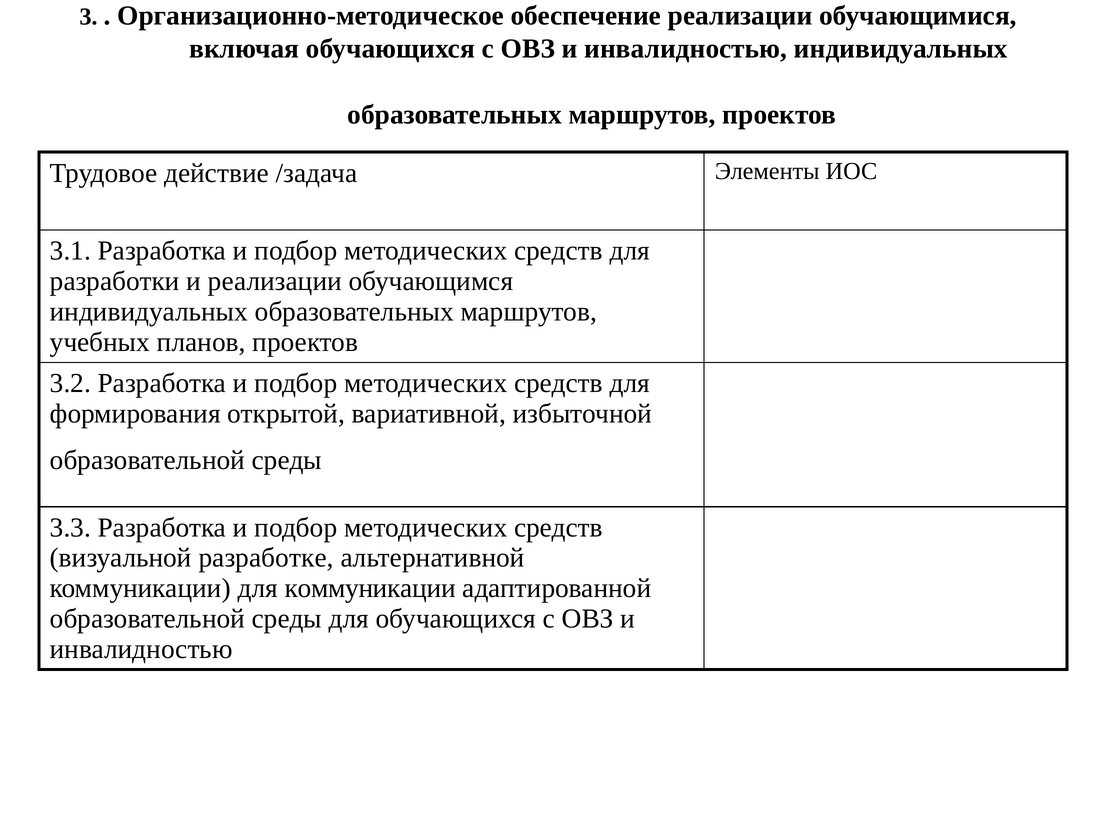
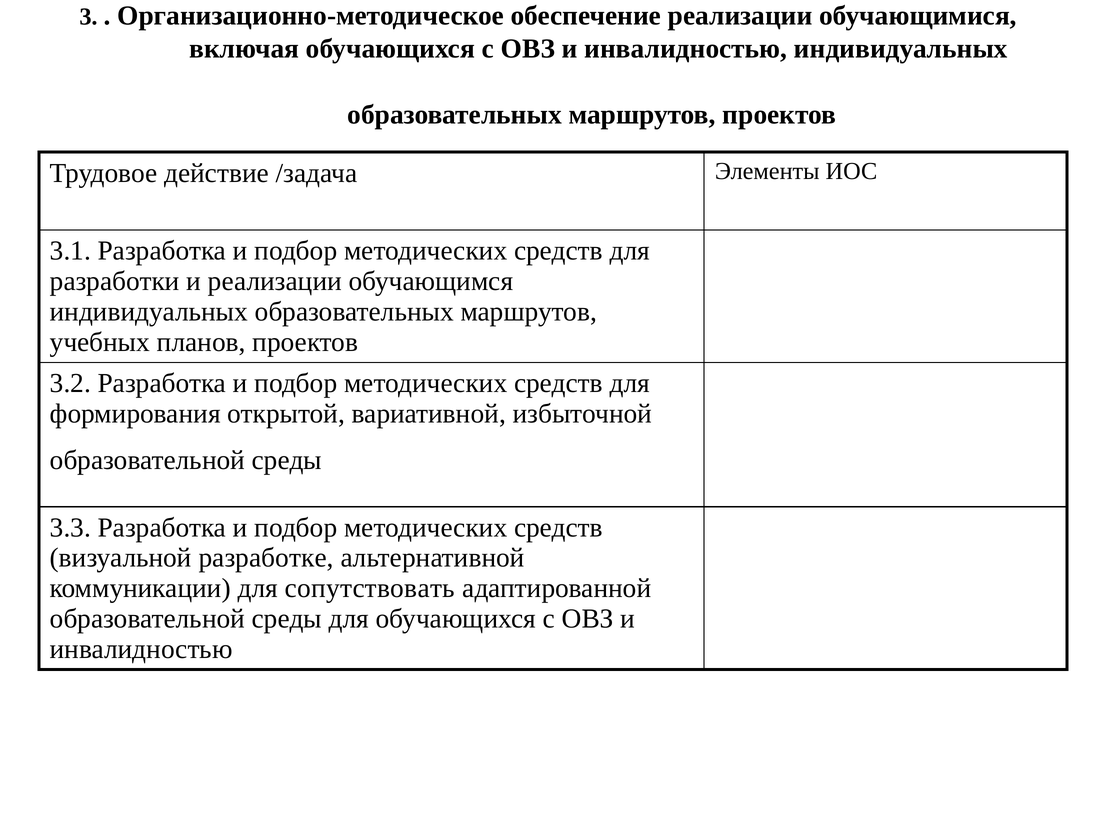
для коммуникации: коммуникации -> сопутствовать
